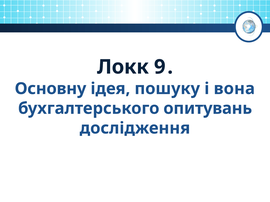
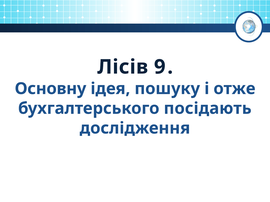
Локк: Локк -> Лісів
вона: вона -> отже
опитувань: опитувань -> посідають
